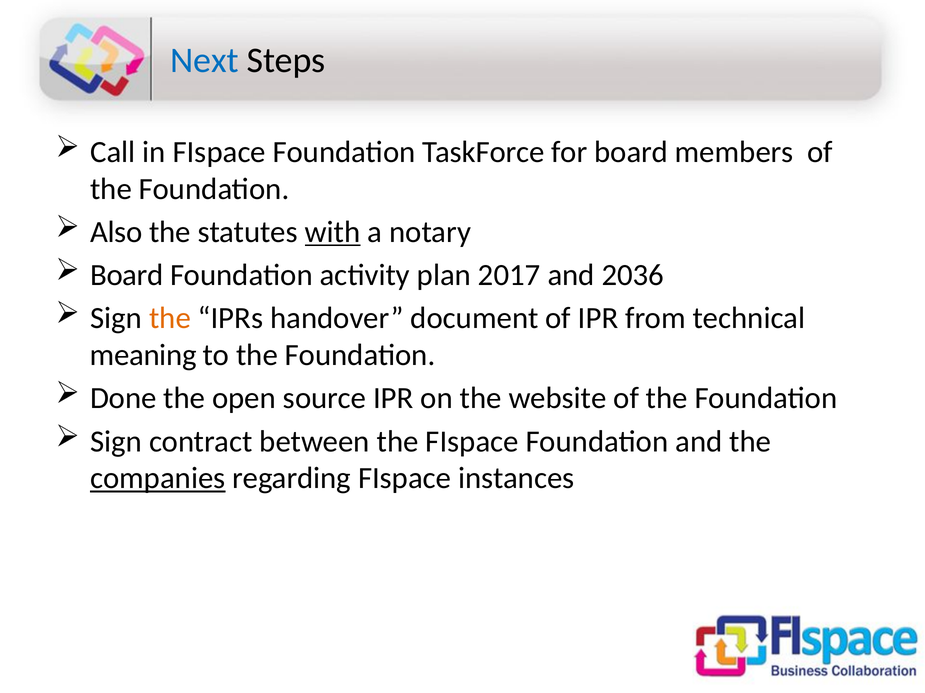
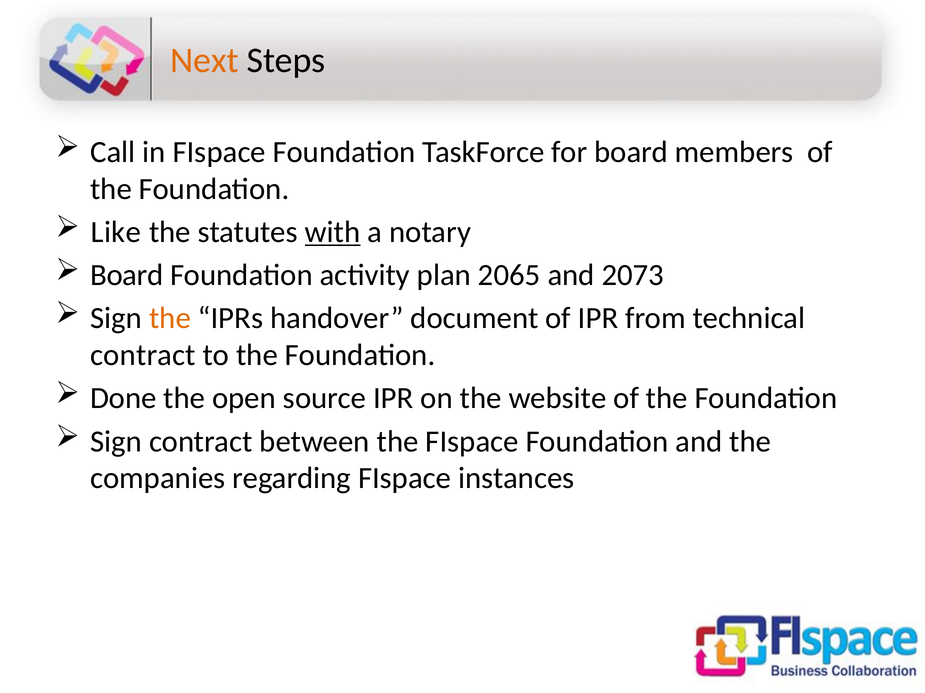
Next colour: blue -> orange
Also: Also -> Like
2017: 2017 -> 2065
2036: 2036 -> 2073
meaning at (143, 356): meaning -> contract
companies underline: present -> none
